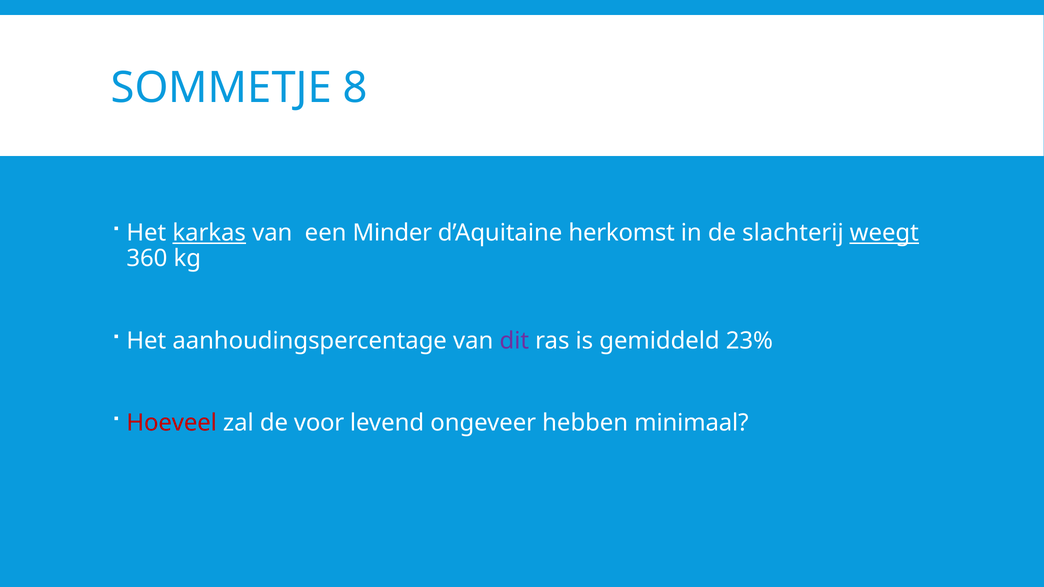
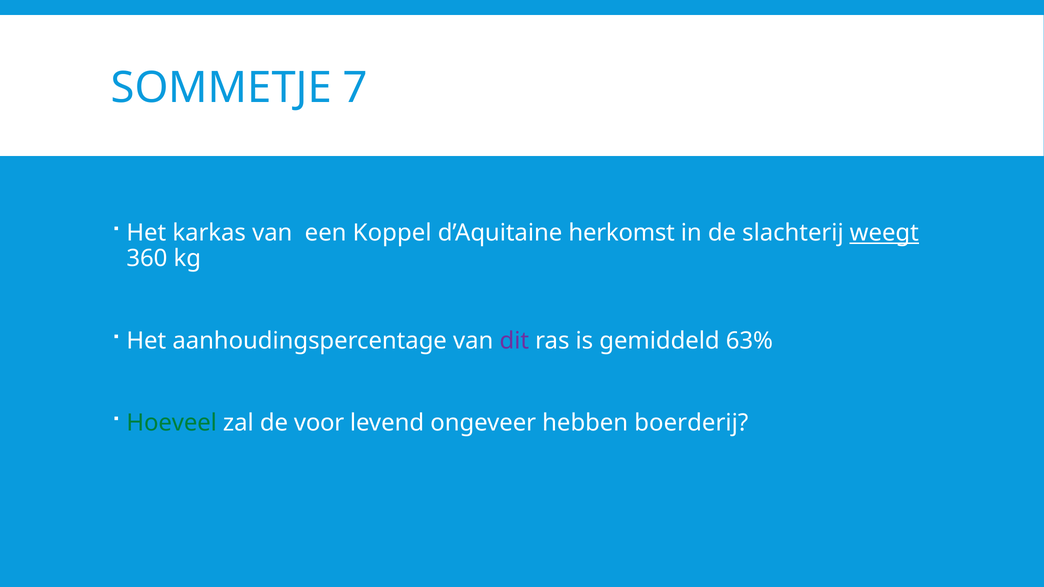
8: 8 -> 7
karkas underline: present -> none
Minder: Minder -> Koppel
23%: 23% -> 63%
Hoeveel colour: red -> green
minimaal: minimaal -> boerderij
